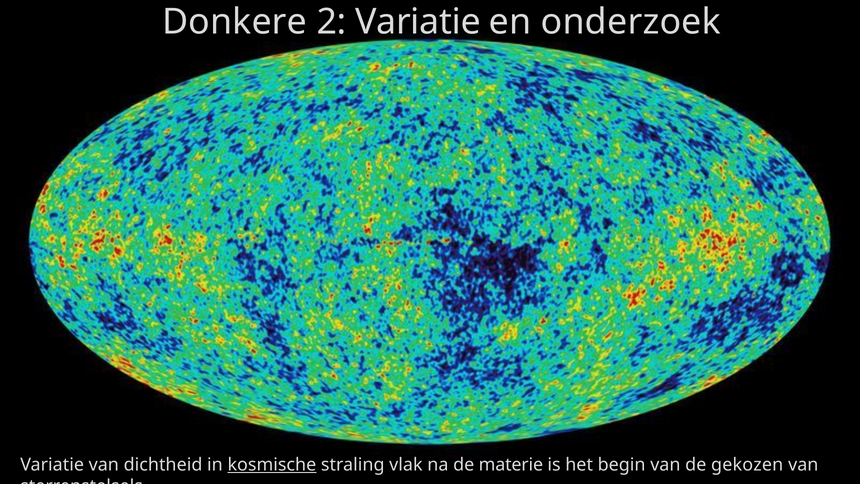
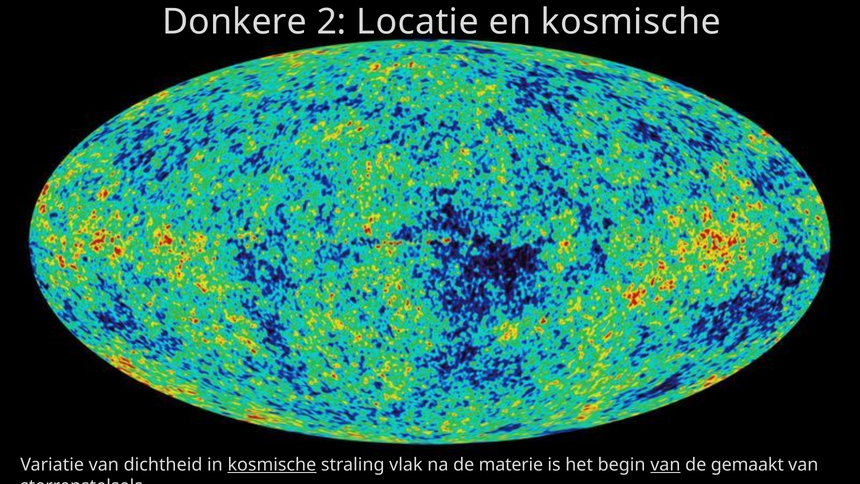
2 Variatie: Variatie -> Locatie
en onderzoek: onderzoek -> kosmische
van at (665, 465) underline: none -> present
gekozen: gekozen -> gemaakt
